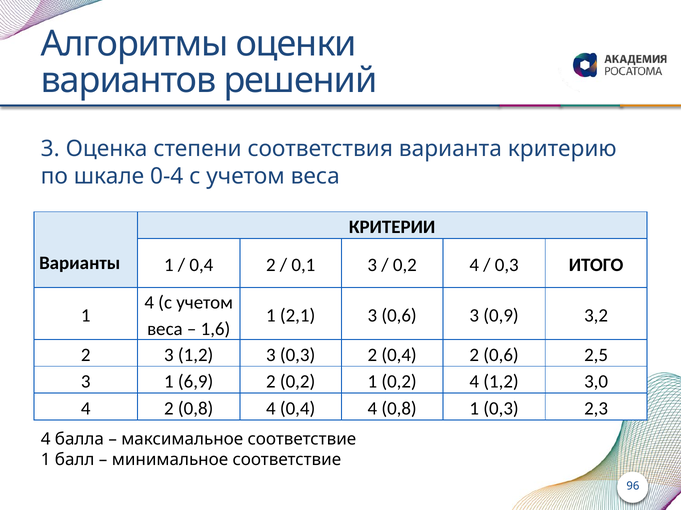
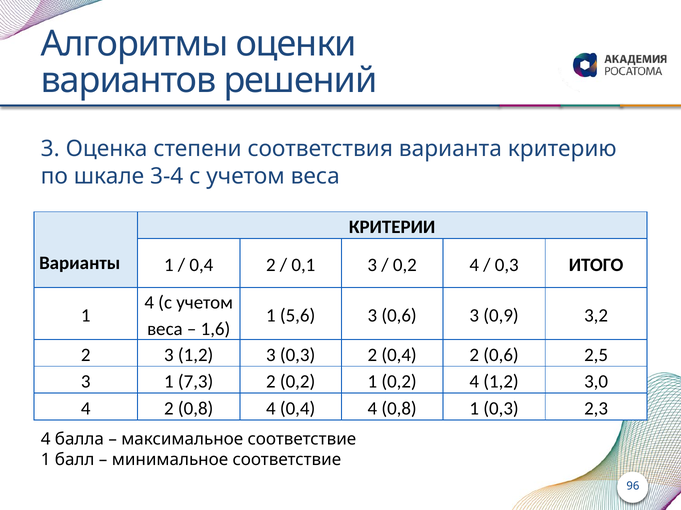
0-4: 0-4 -> 3-4
2,1: 2,1 -> 5,6
6,9: 6,9 -> 7,3
